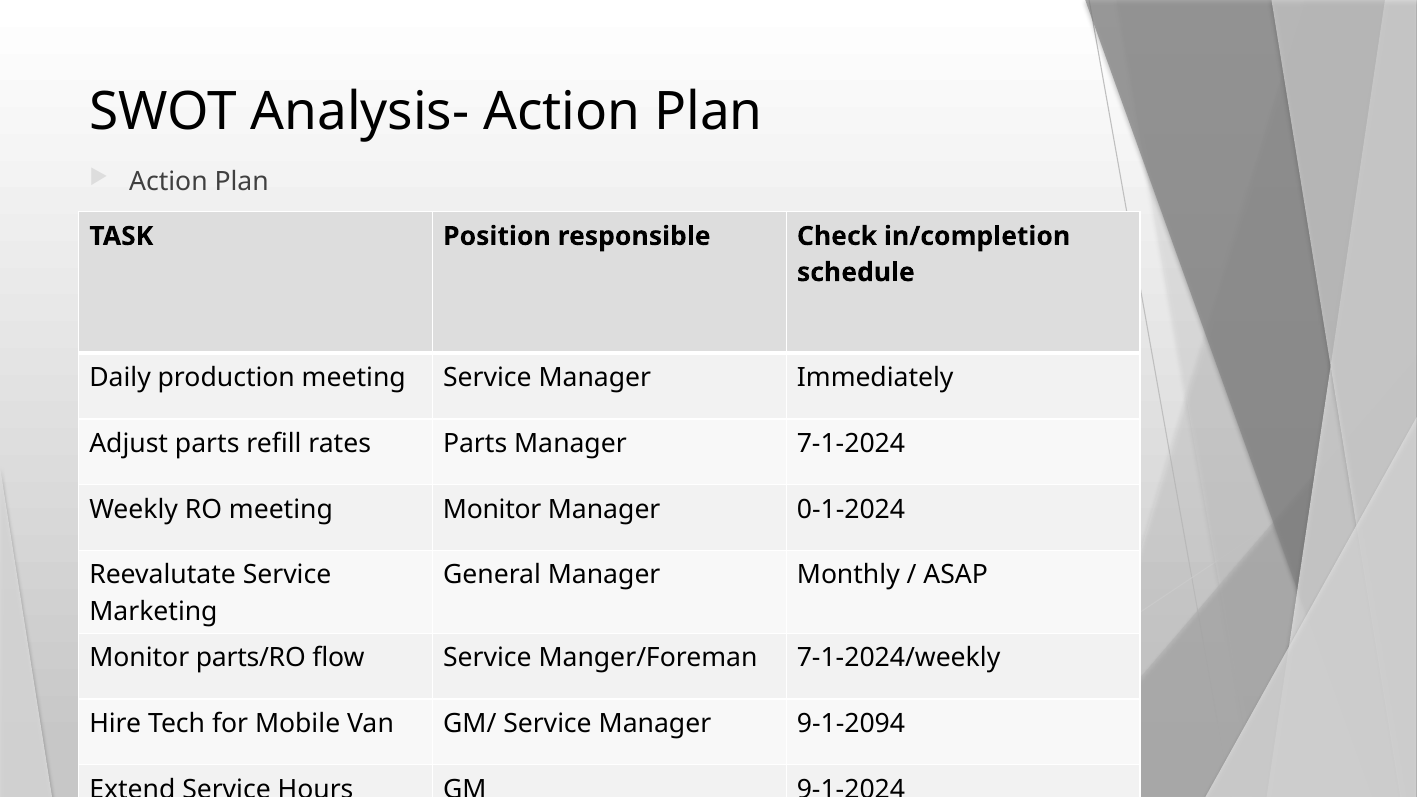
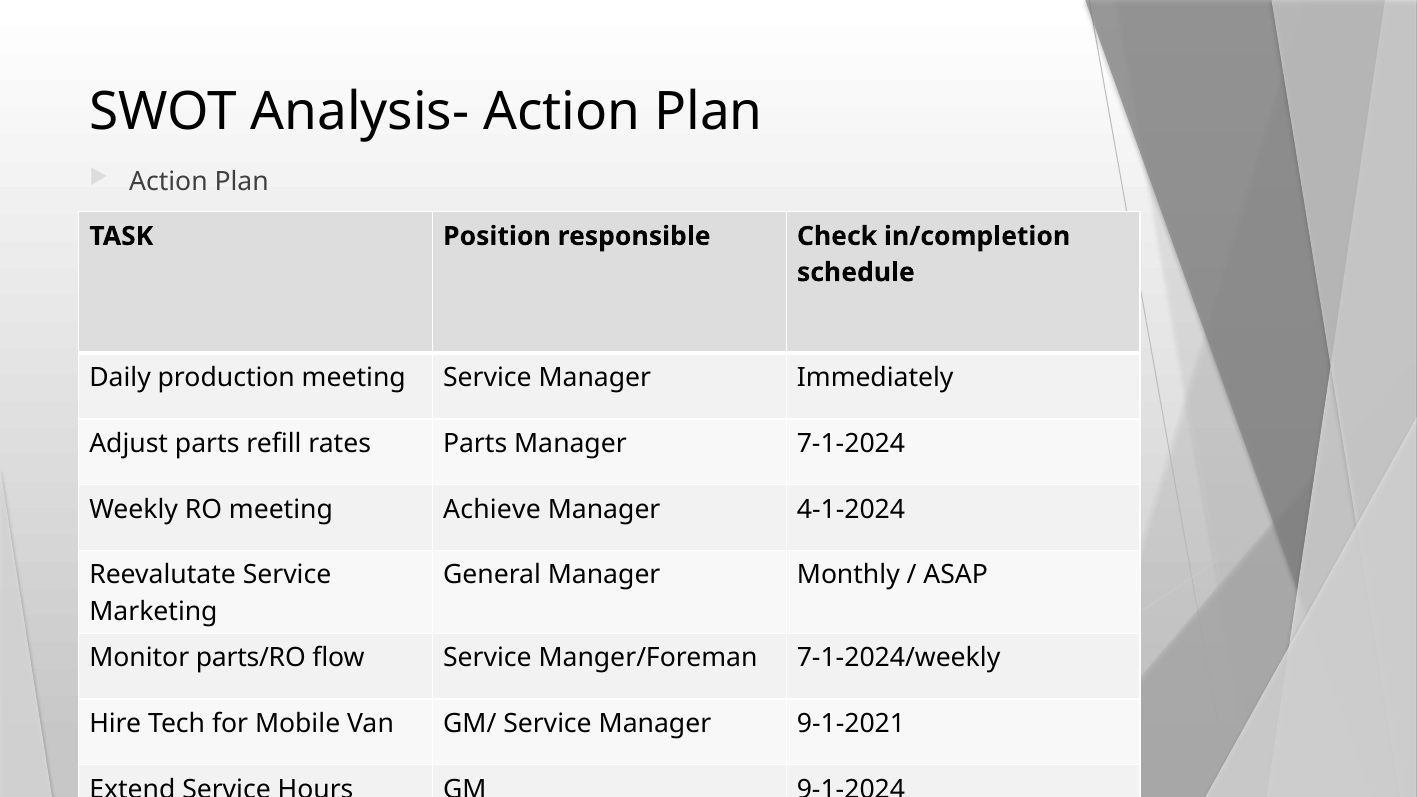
meeting Monitor: Monitor -> Achieve
0-1-2024: 0-1-2024 -> 4-1-2024
9-1-2094: 9-1-2094 -> 9-1-2021
